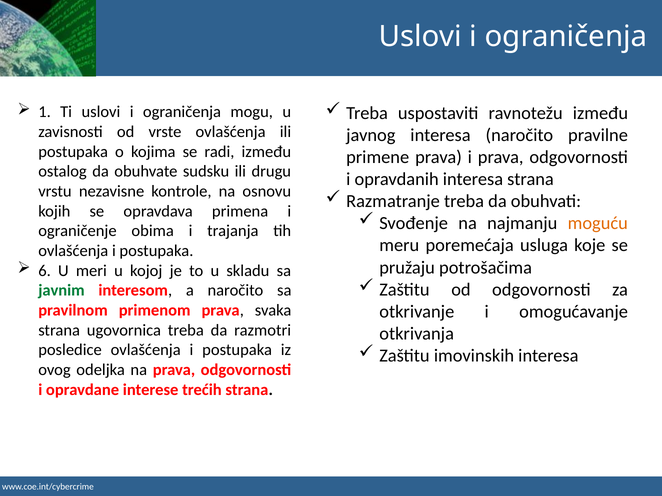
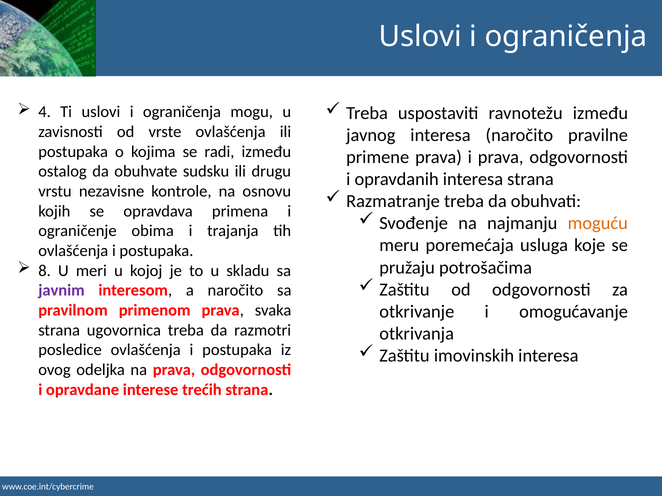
1: 1 -> 4
6: 6 -> 8
javnim colour: green -> purple
